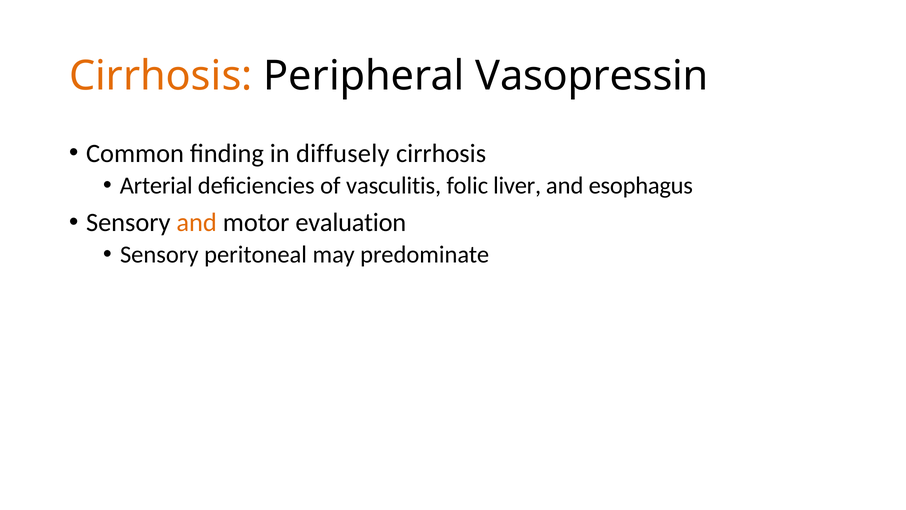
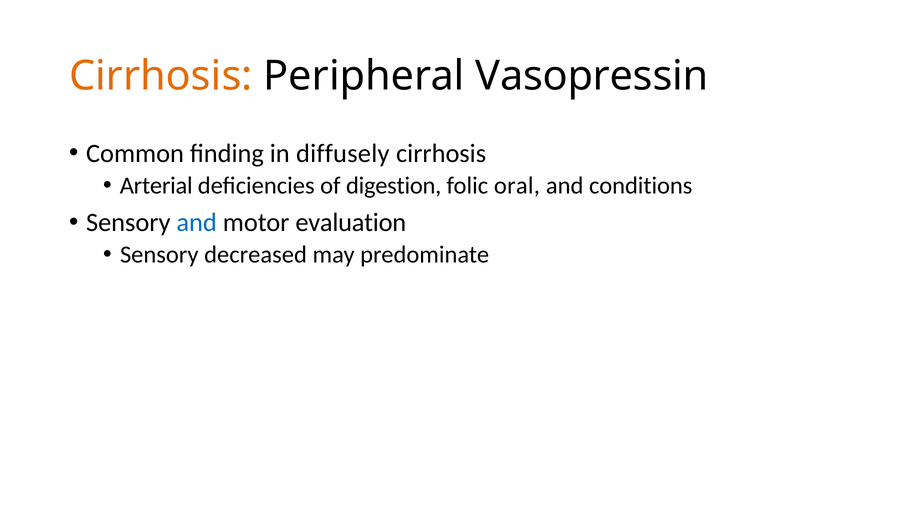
vasculitis: vasculitis -> digestion
liver: liver -> oral
esophagus: esophagus -> conditions
and at (197, 222) colour: orange -> blue
peritoneal: peritoneal -> decreased
